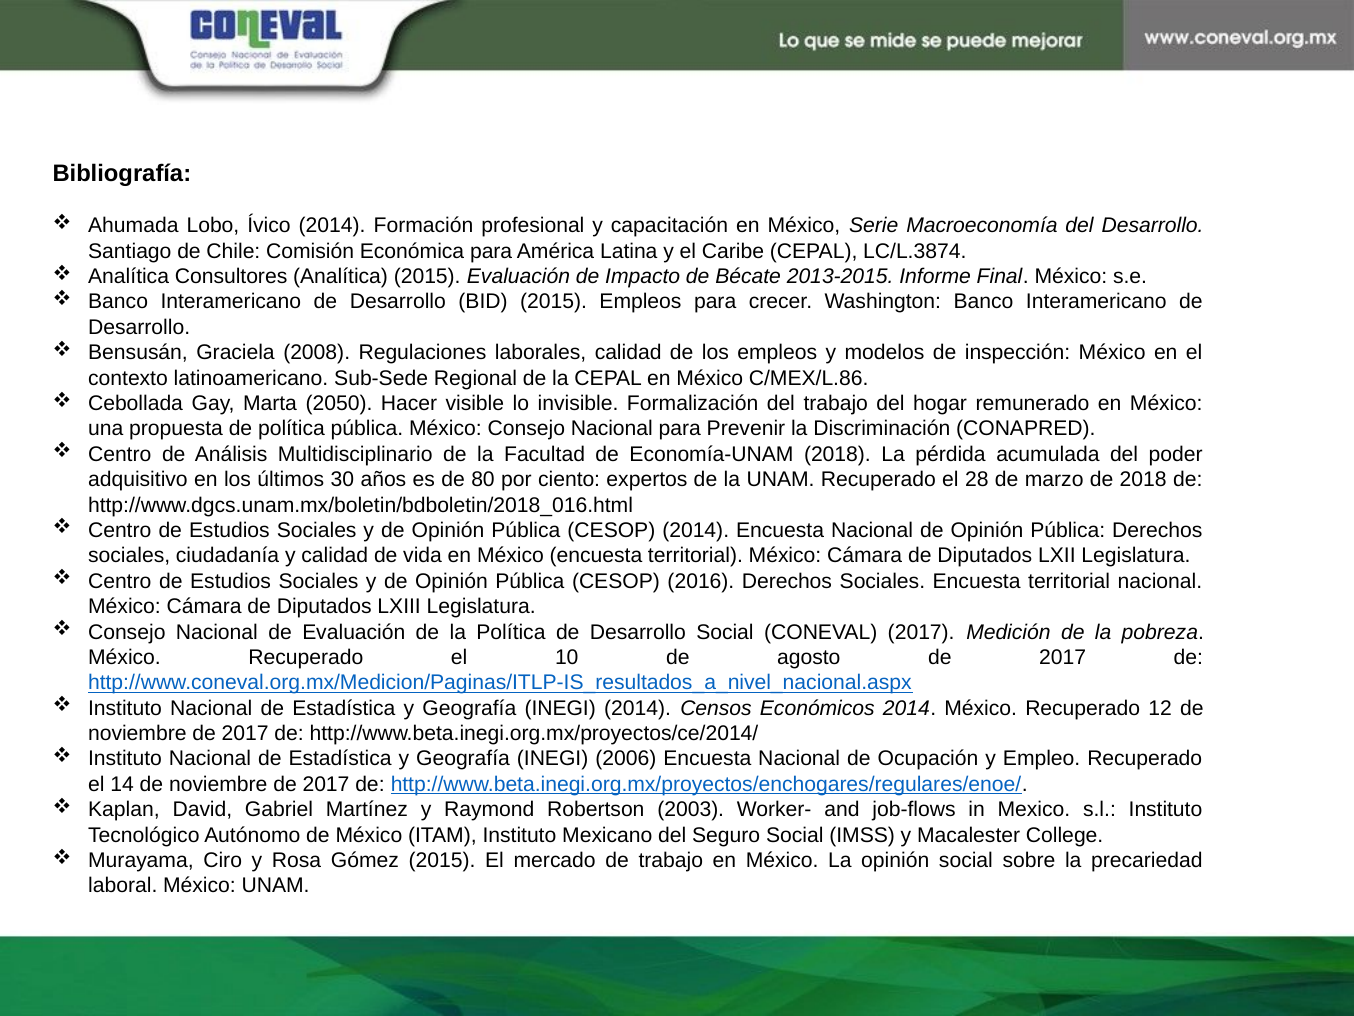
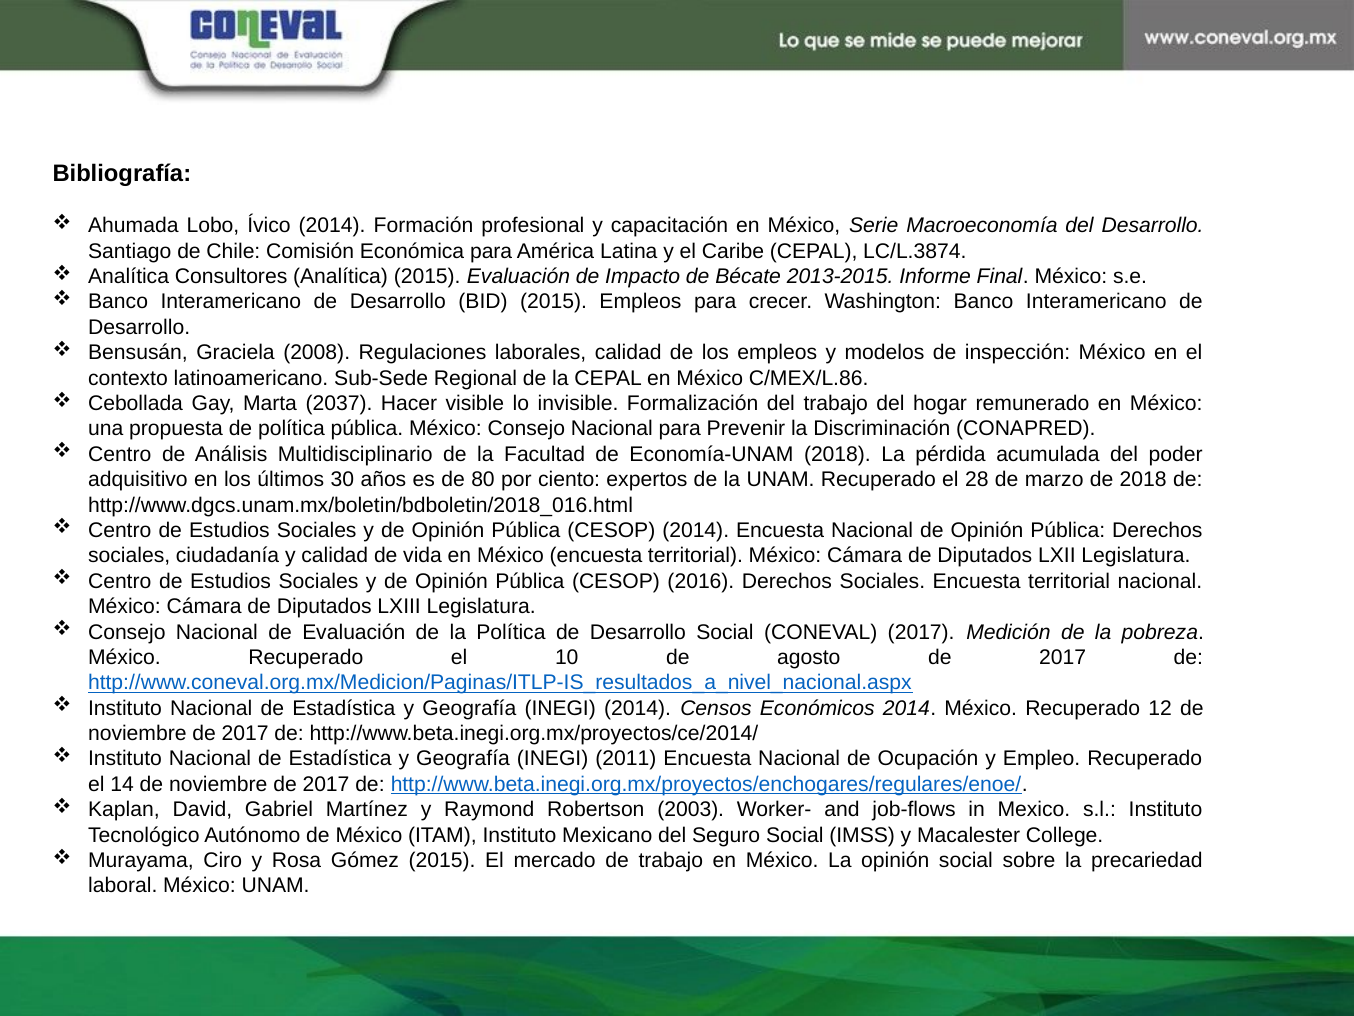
2050: 2050 -> 2037
2006: 2006 -> 2011
